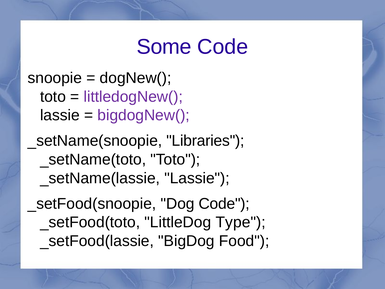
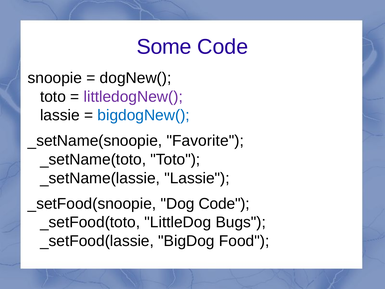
bigdogNew( colour: purple -> blue
Libraries: Libraries -> Favorite
Type: Type -> Bugs
